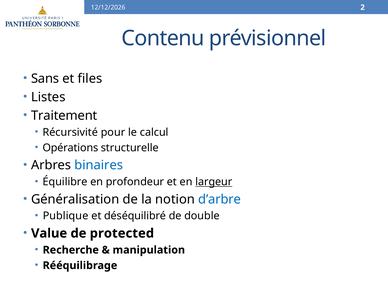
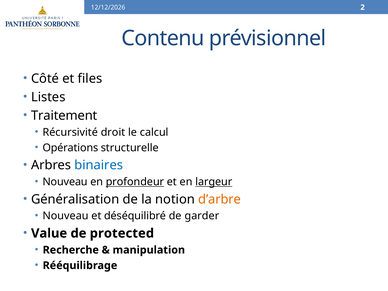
Sans: Sans -> Côté
pour: pour -> droit
Équilibre at (65, 182): Équilibre -> Nouveau
profondeur underline: none -> present
d’arbre colour: blue -> orange
Publique at (66, 216): Publique -> Nouveau
double: double -> garder
